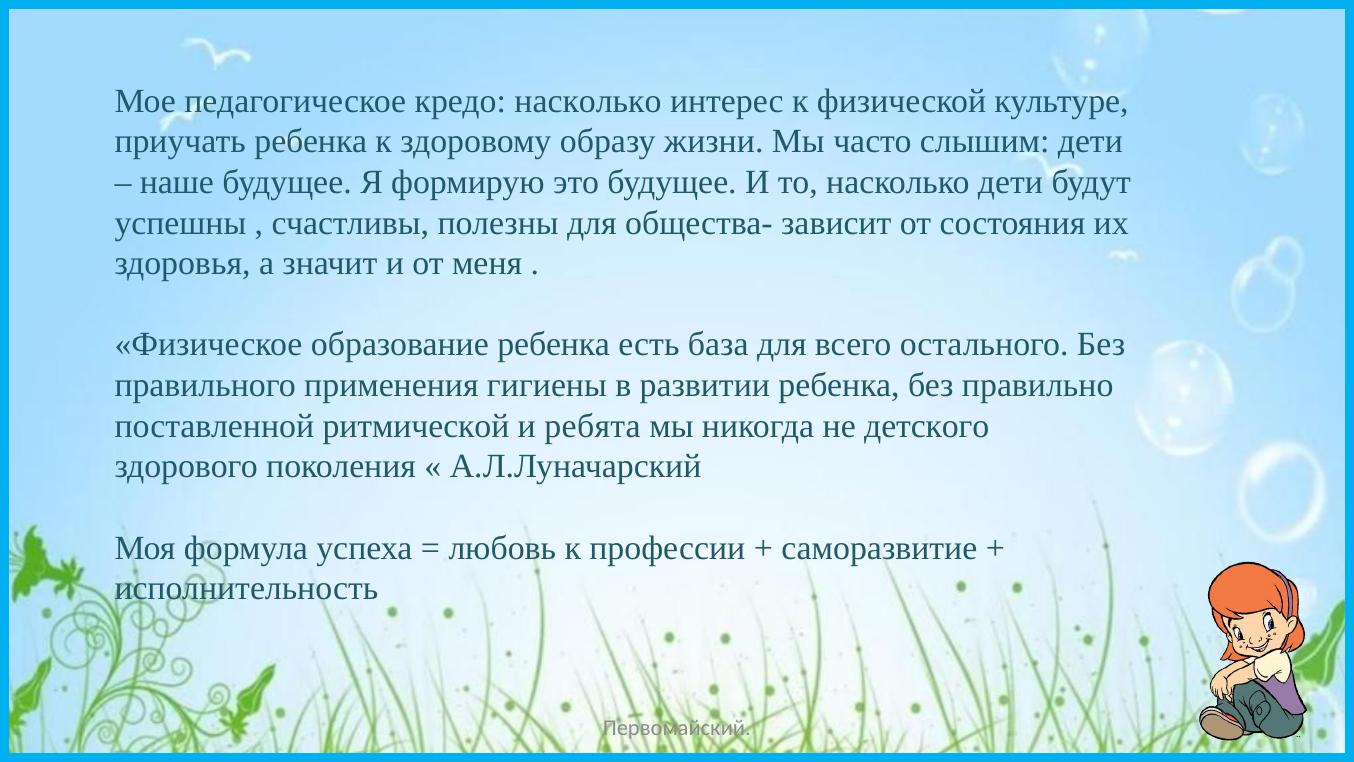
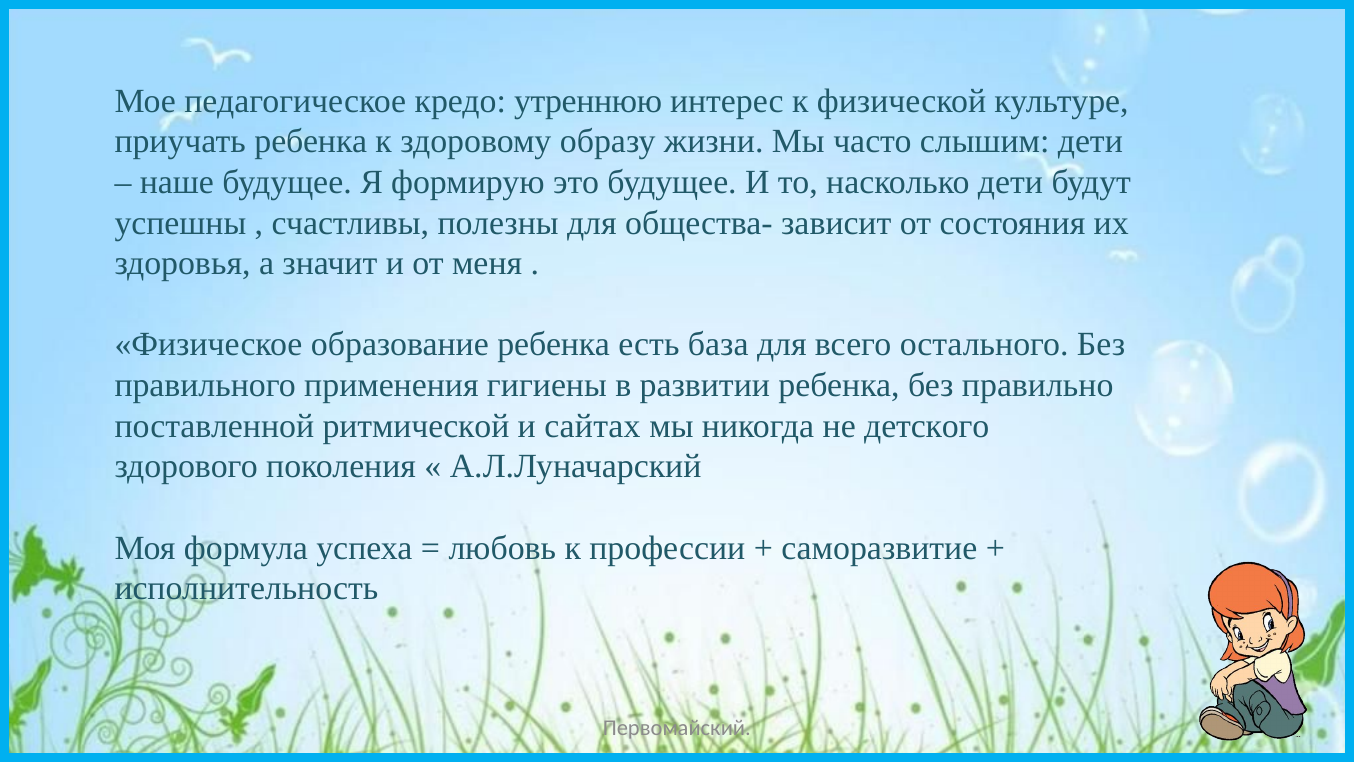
кредо насколько: насколько -> утреннюю
ребята: ребята -> сайтах
